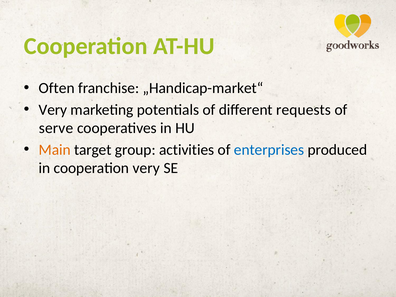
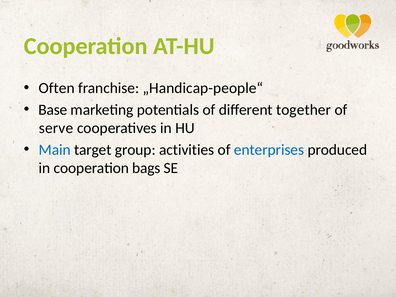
„Handicap-market“: „Handicap-market“ -> „Handicap-people“
Very at (53, 110): Very -> Base
requests: requests -> together
Main colour: orange -> blue
cooperation very: very -> bags
